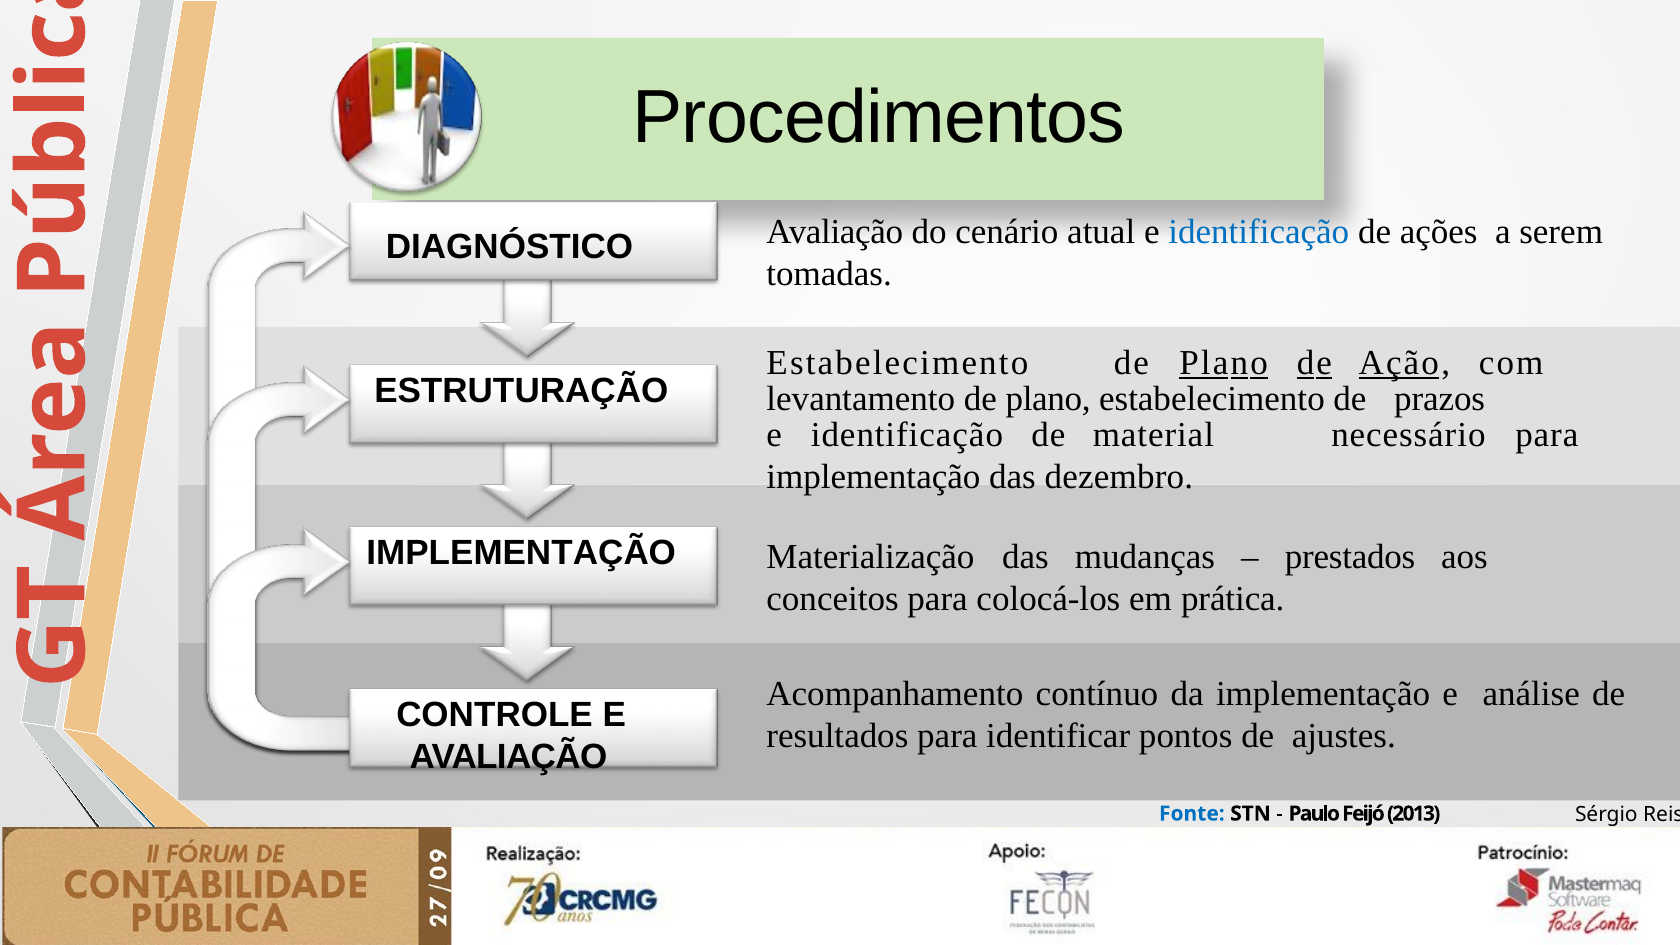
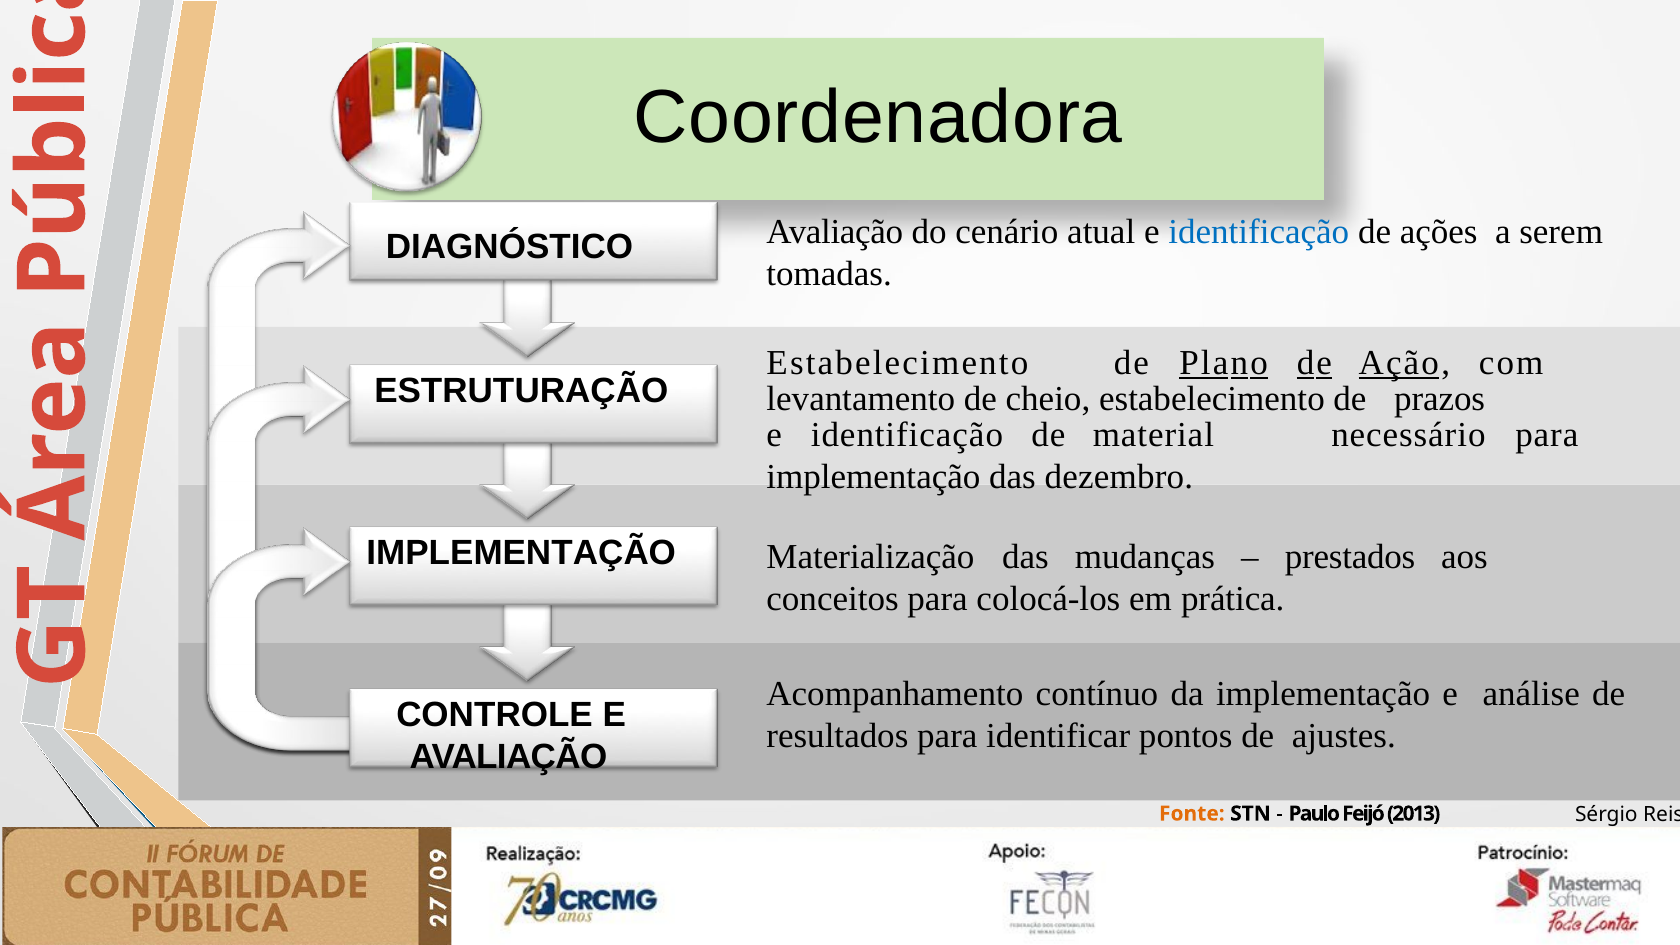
Procedimentos: Procedimentos -> Coordenadora
levantamento de plano: plano -> cheio
Fonte colour: blue -> orange
